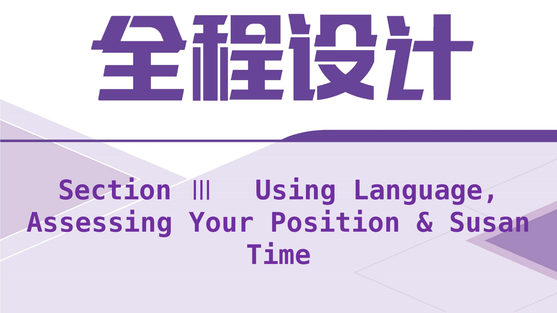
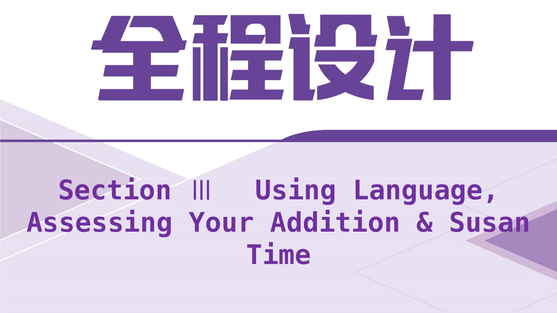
Position: Position -> Addition
